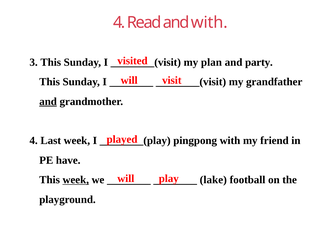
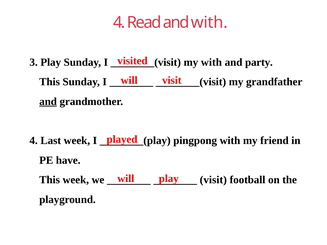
3 This: This -> Play
my plan: plan -> with
week at (76, 180) underline: present -> none
lake at (213, 180): lake -> visit
